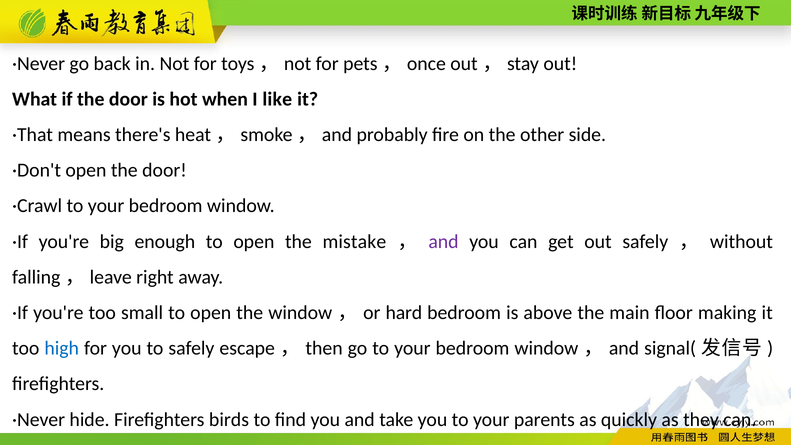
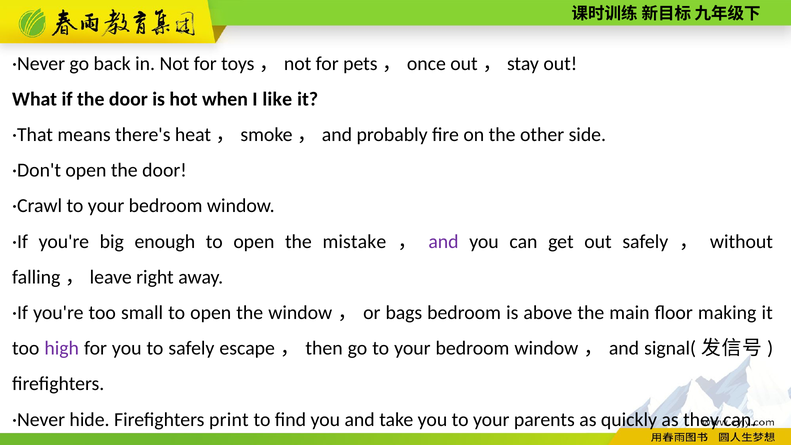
hard: hard -> bags
high colour: blue -> purple
birds: birds -> print
